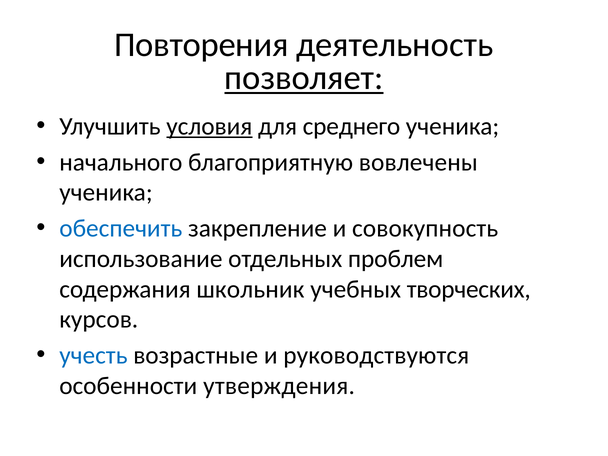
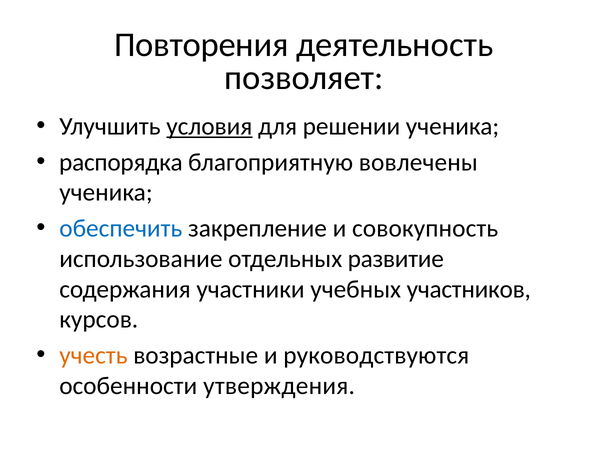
позволяет underline: present -> none
среднего: среднего -> решении
начального: начального -> распорядка
проблем: проблем -> развитие
школьник: школьник -> участники
творческих: творческих -> участников
учесть colour: blue -> orange
